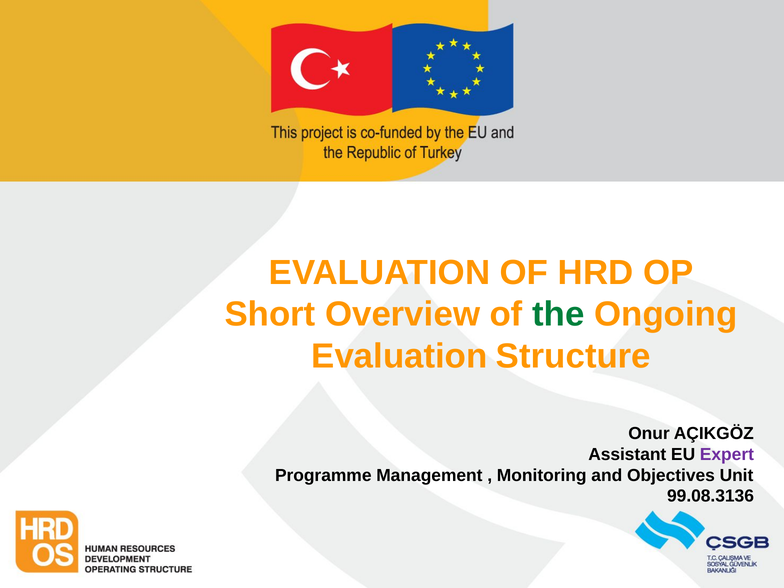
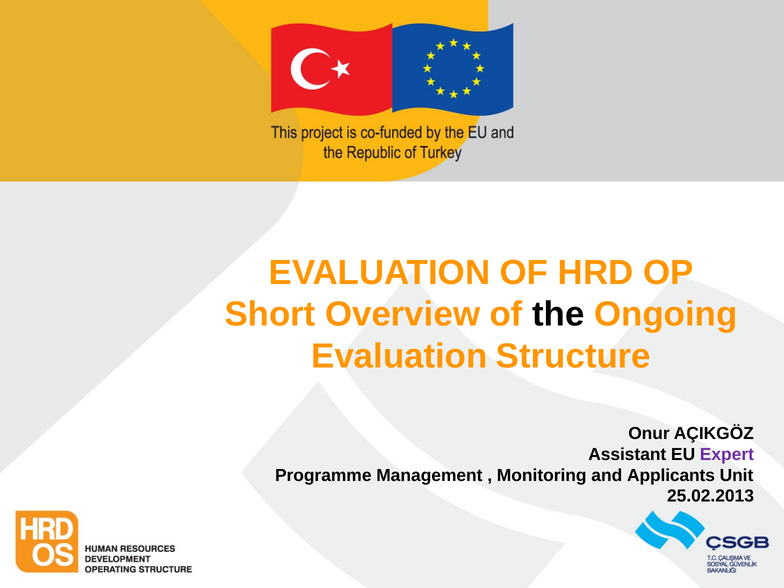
the colour: green -> black
Objectives: Objectives -> Applicants
99.08.3136: 99.08.3136 -> 25.02.2013
